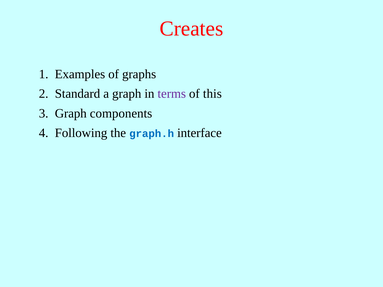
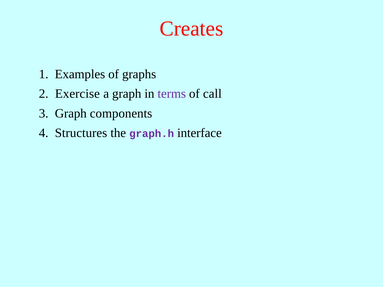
Standard: Standard -> Exercise
this: this -> call
Following: Following -> Structures
graph.h colour: blue -> purple
